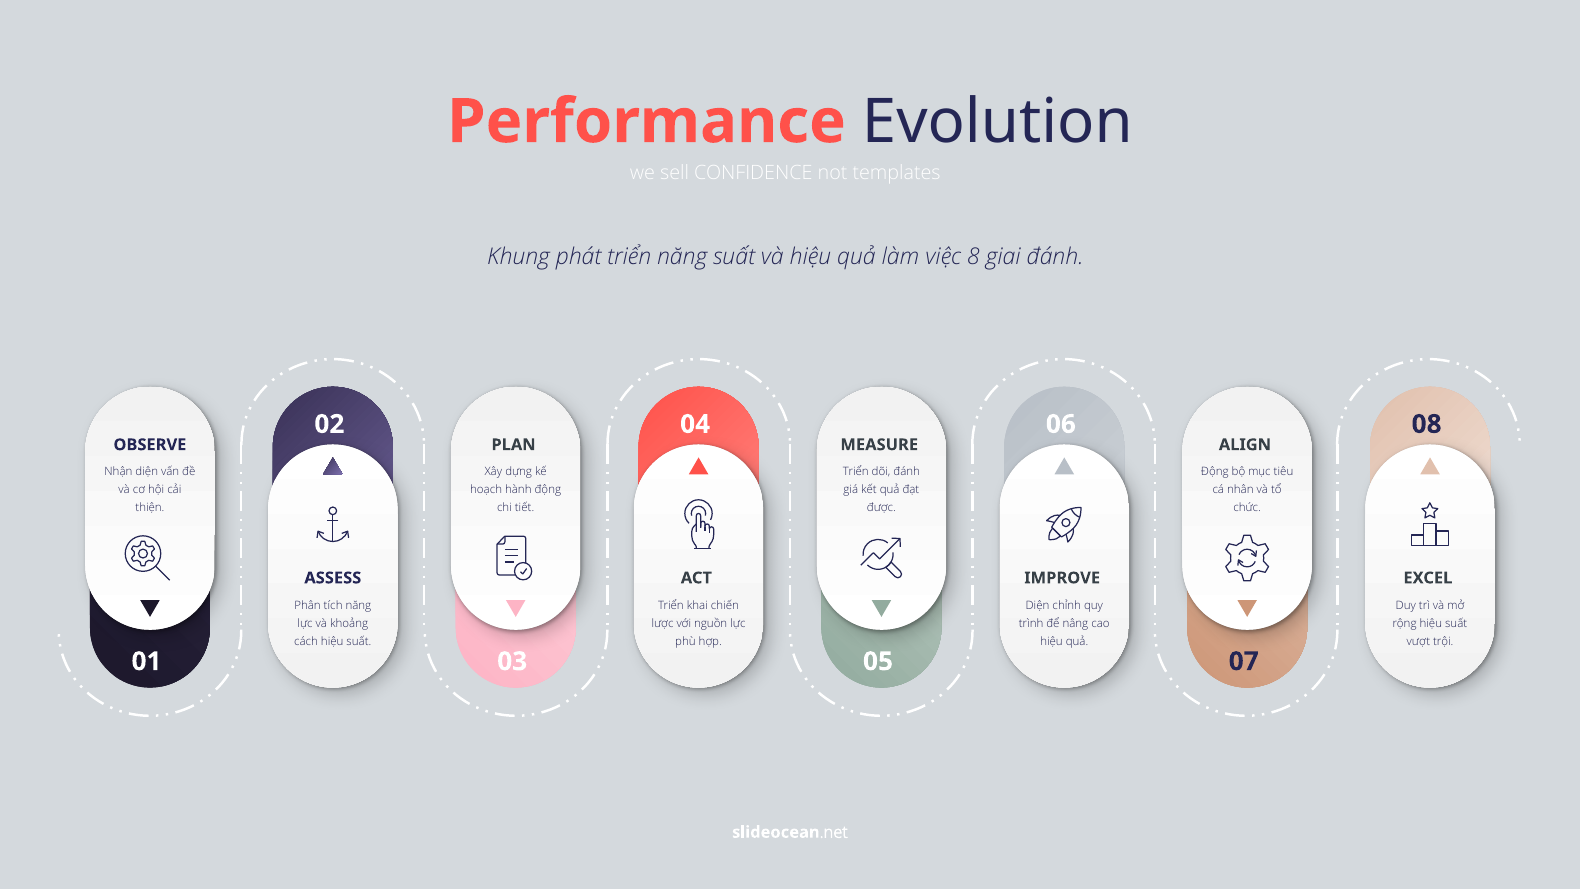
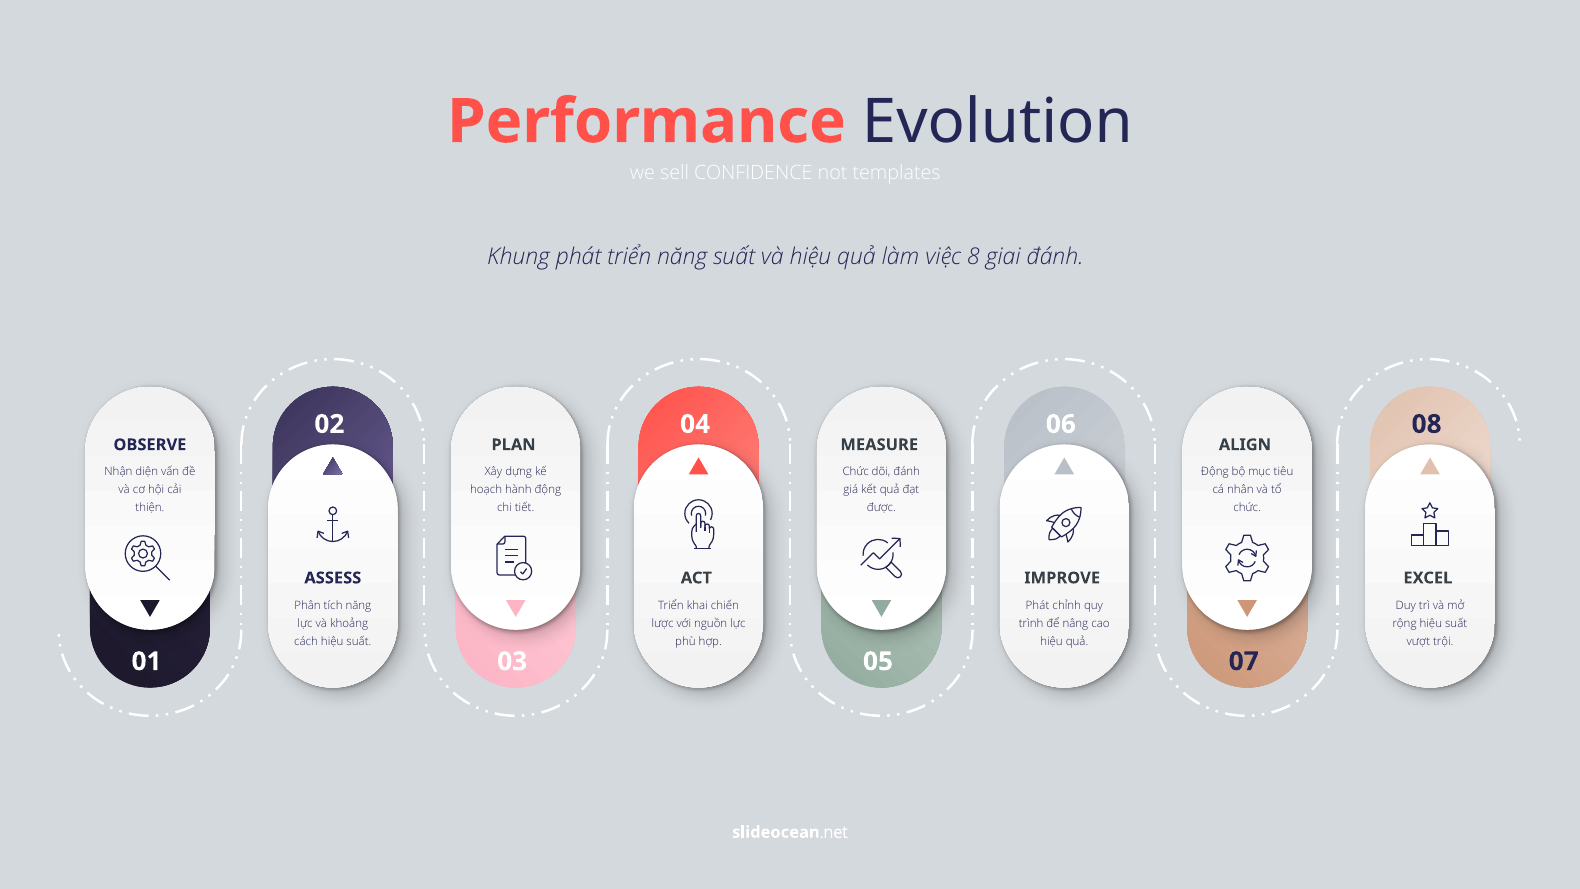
Triển at (856, 472): Triển -> Chức
Diện at (1038, 605): Diện -> Phát
